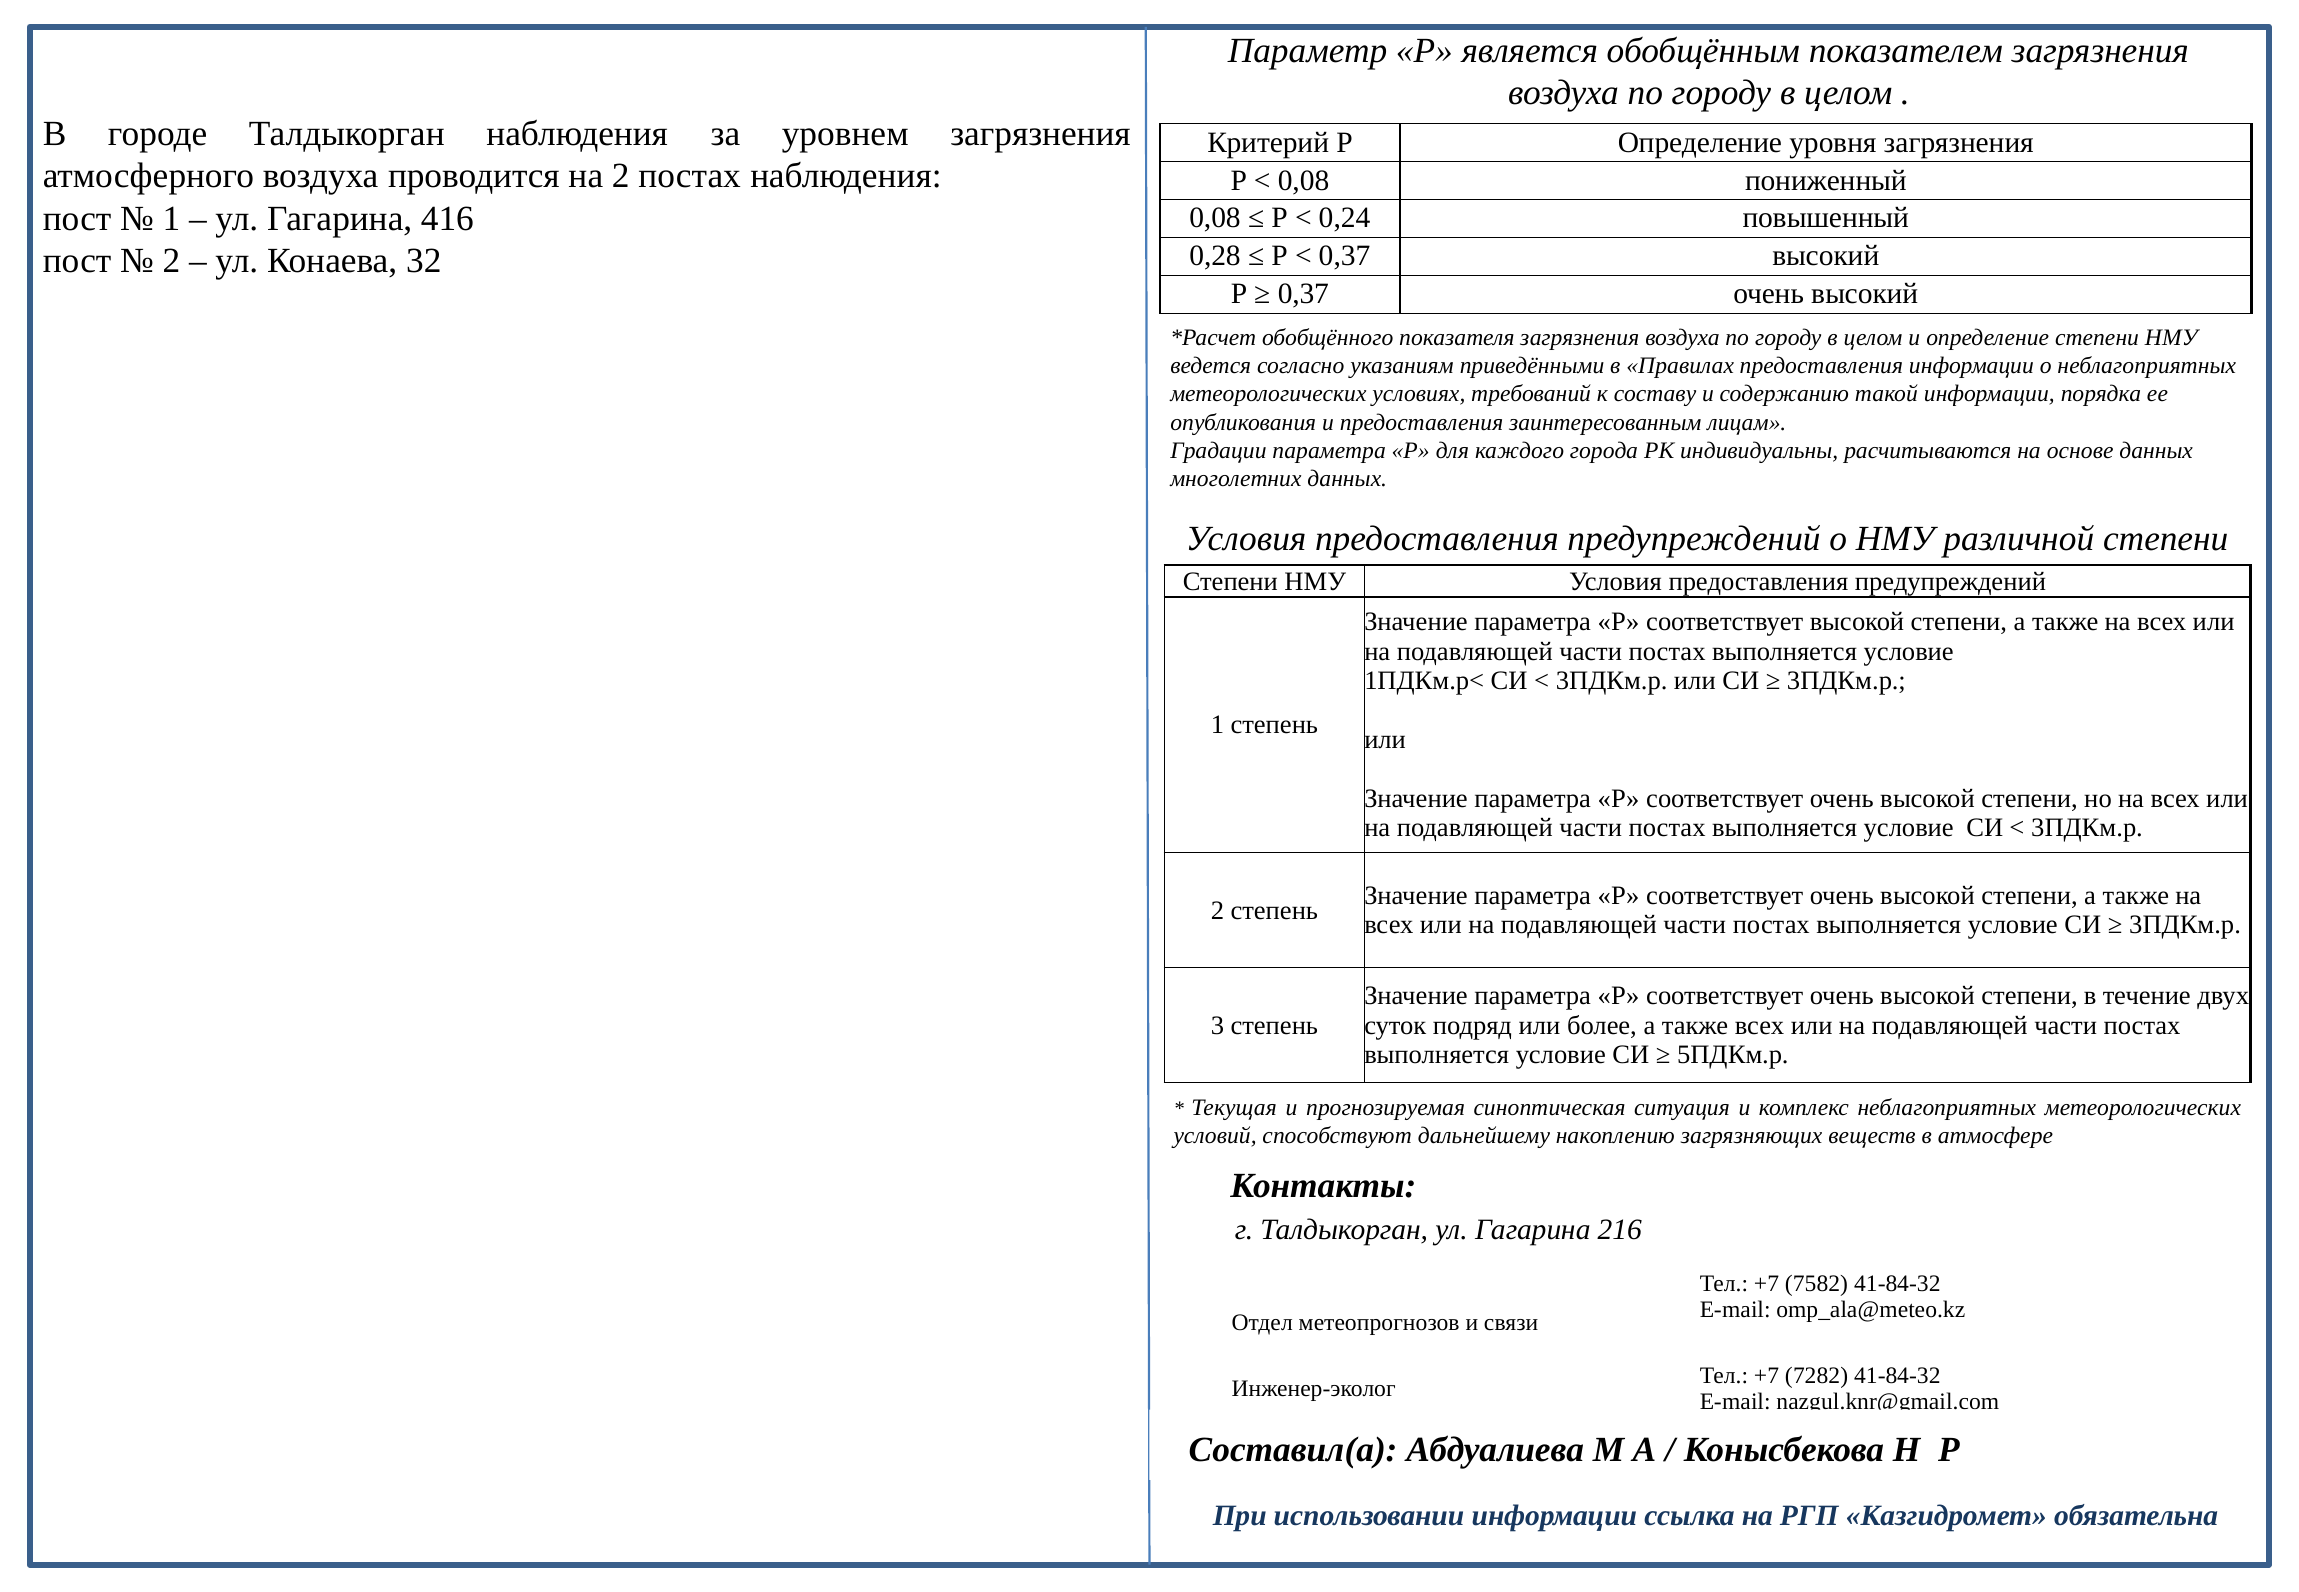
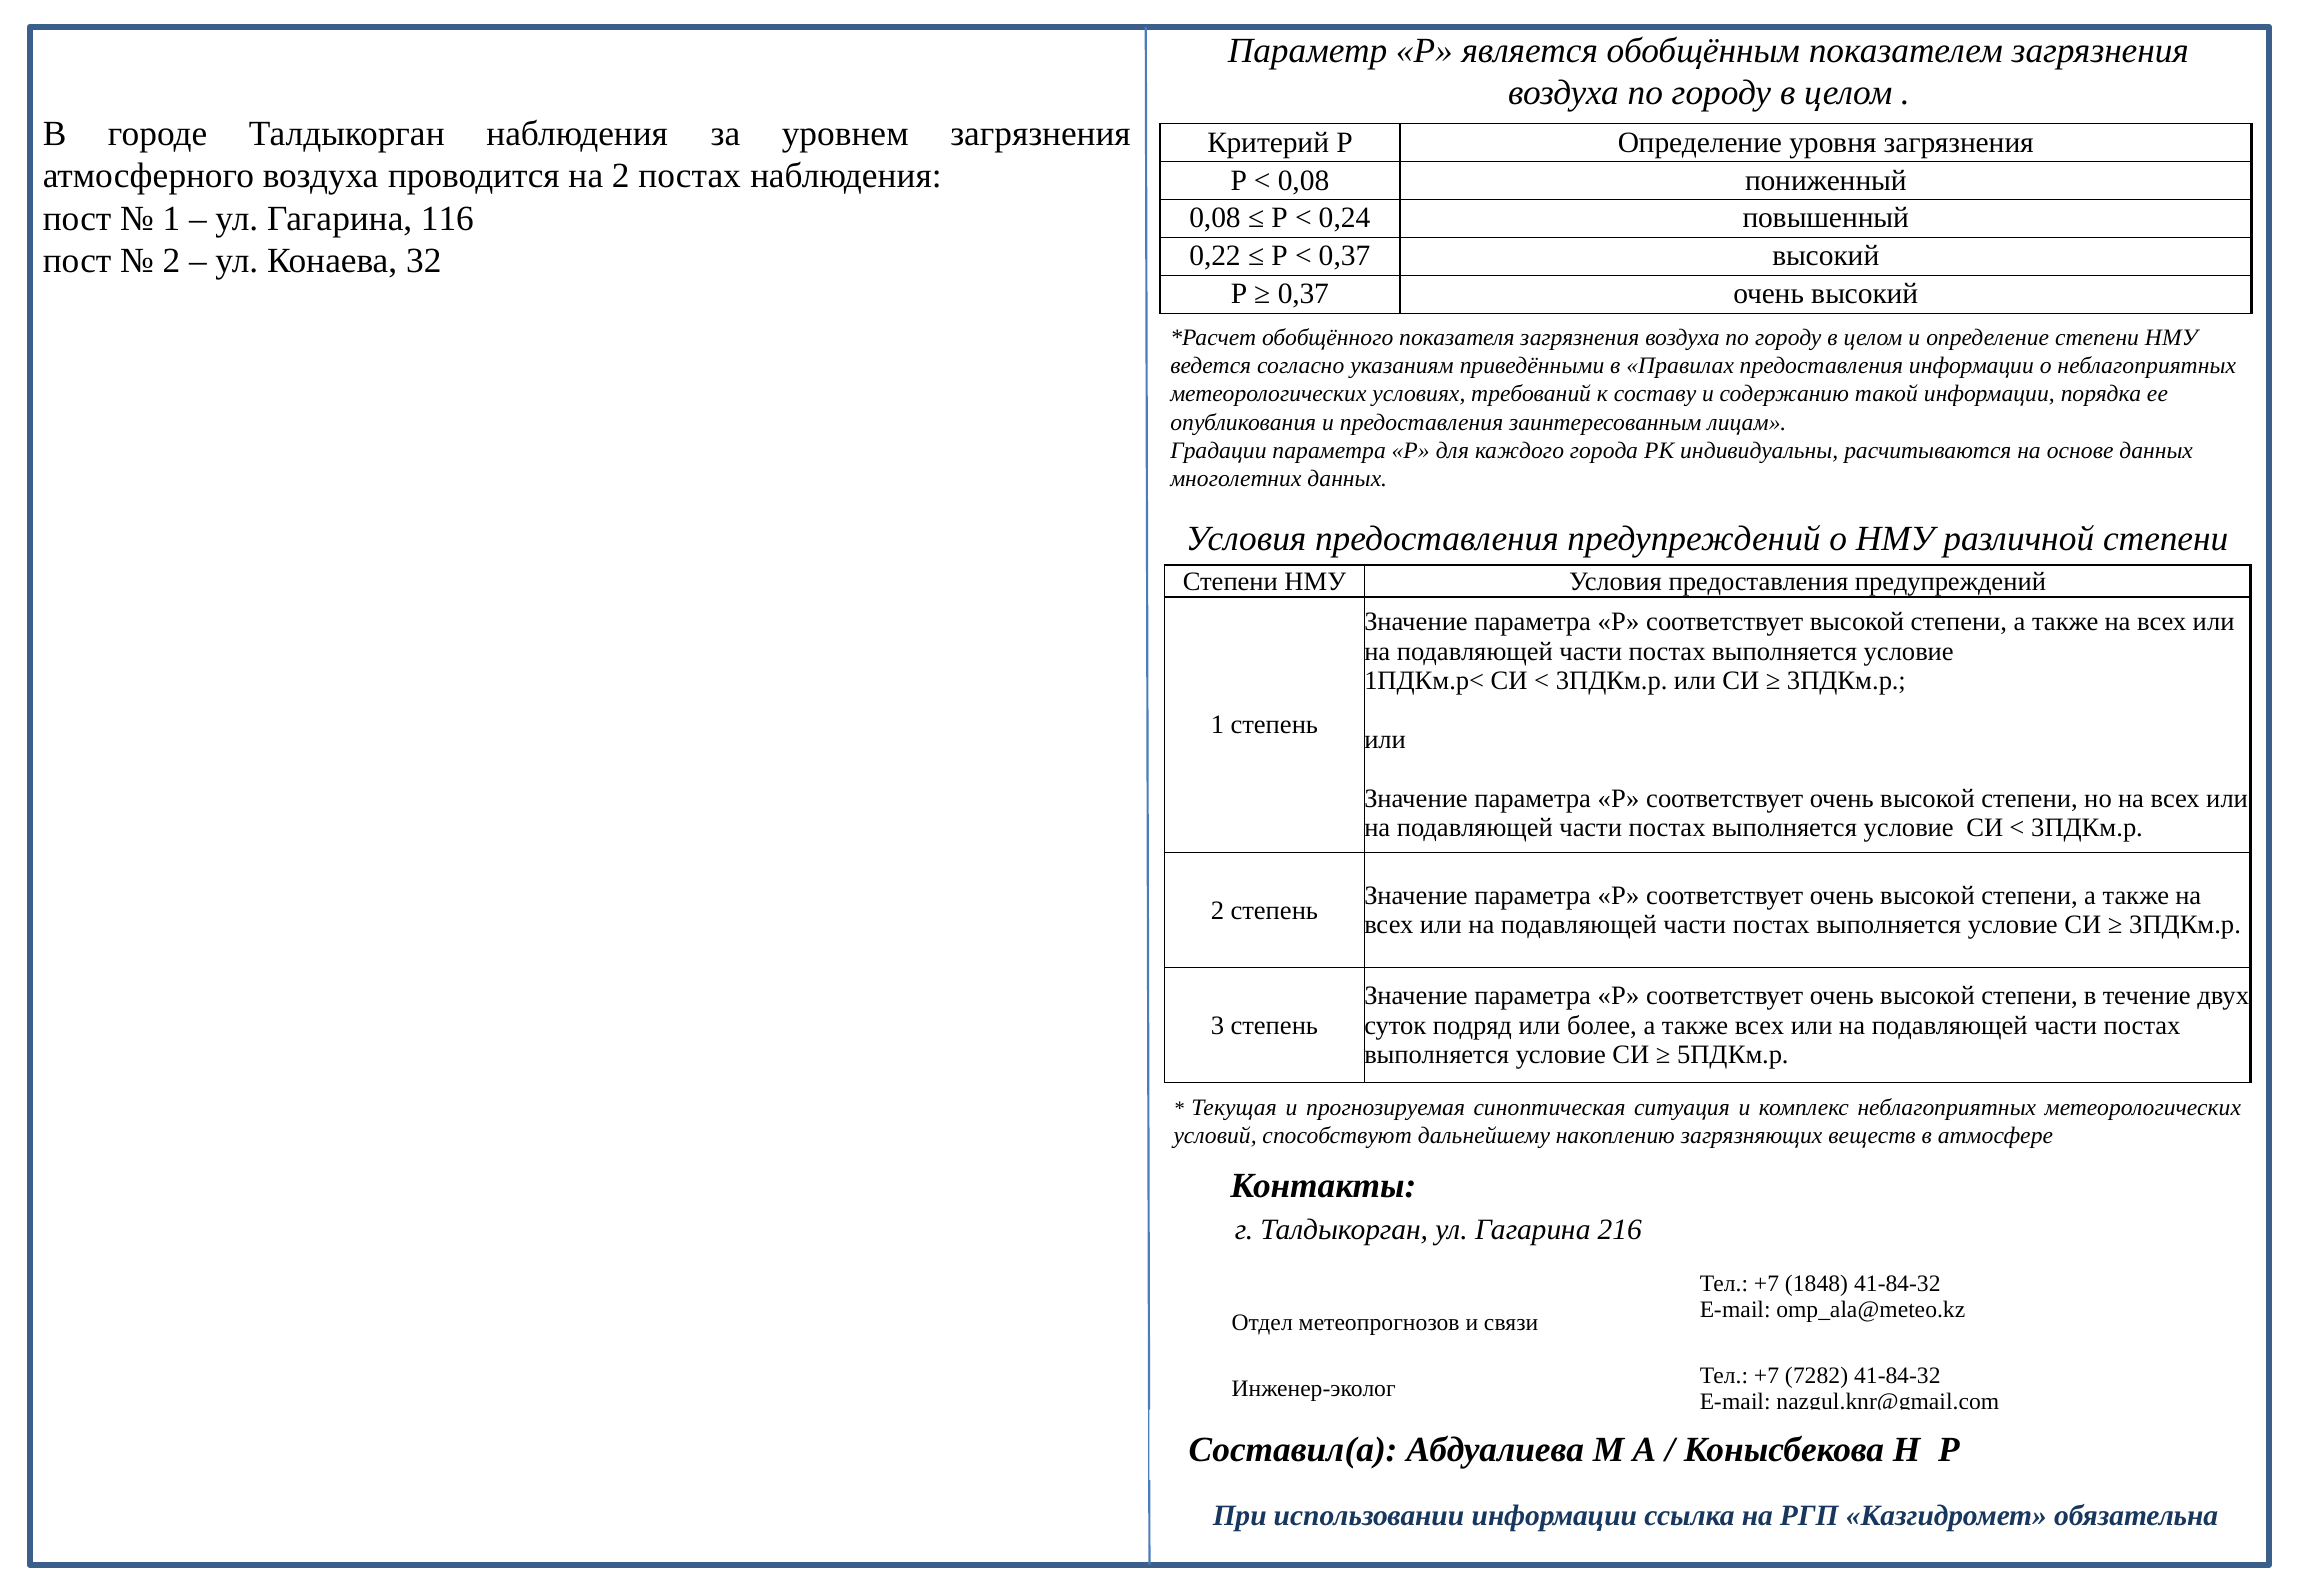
416: 416 -> 116
0,28: 0,28 -> 0,22
7582: 7582 -> 1848
